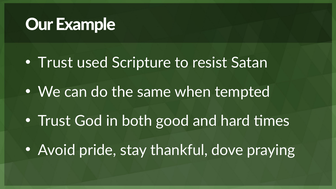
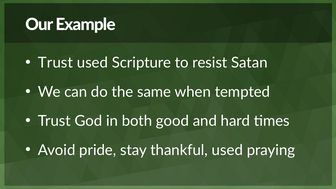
thankful dove: dove -> used
